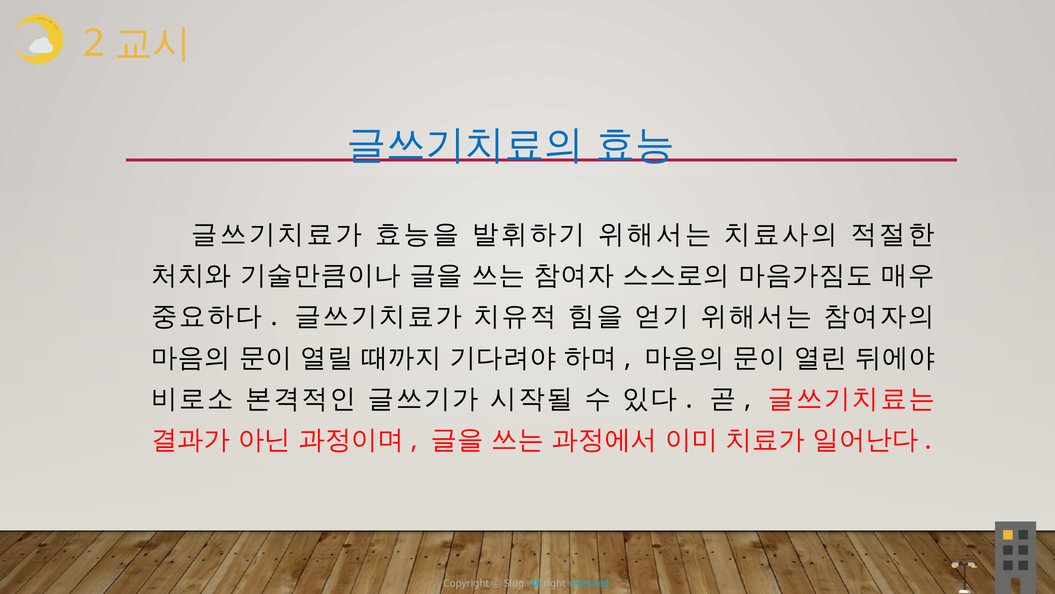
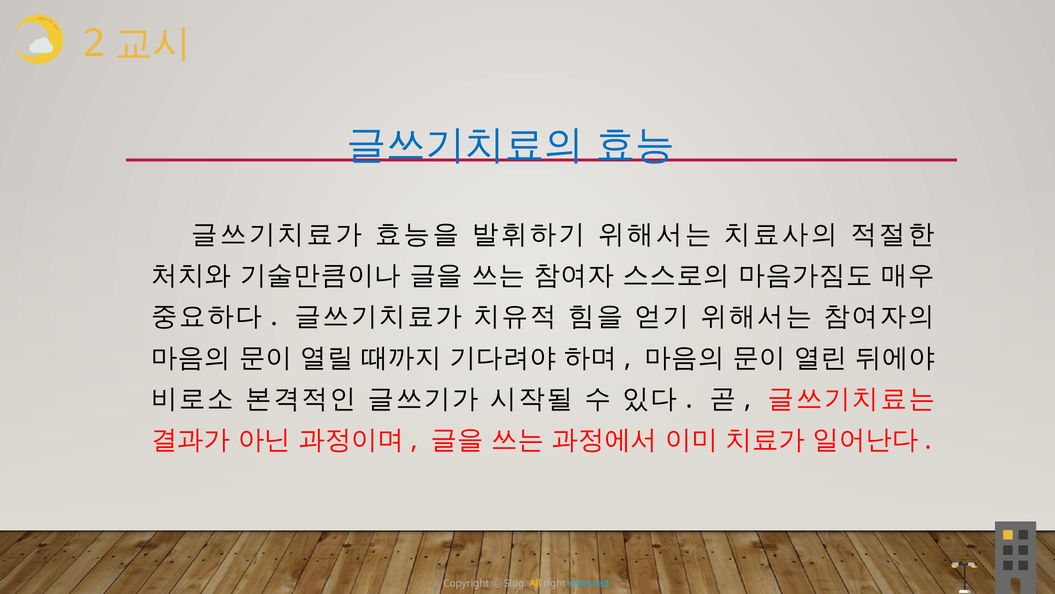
All colour: light blue -> yellow
